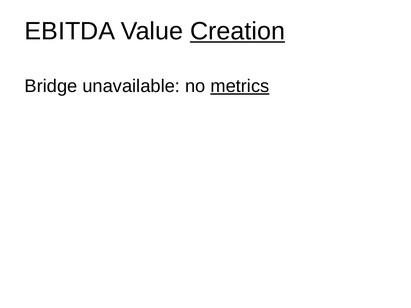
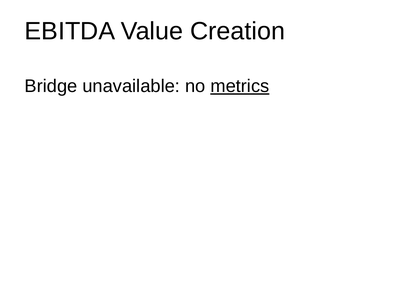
Creation underline: present -> none
